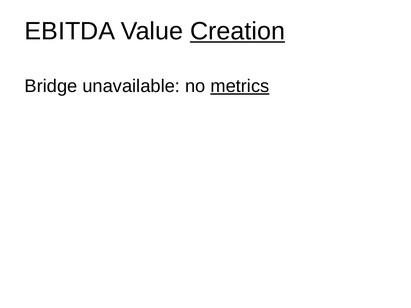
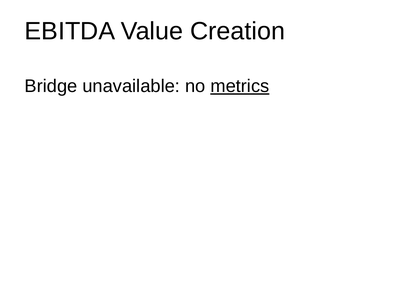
Creation underline: present -> none
